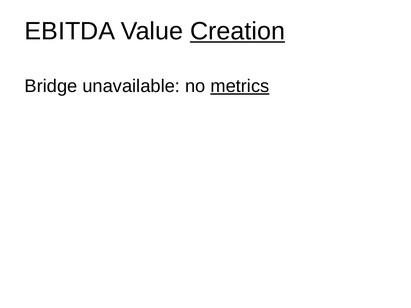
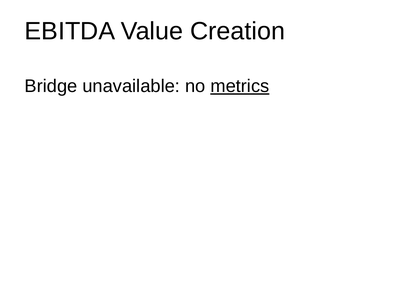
Creation underline: present -> none
